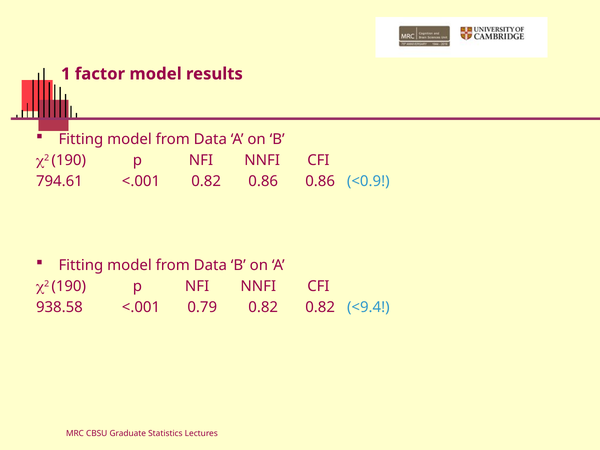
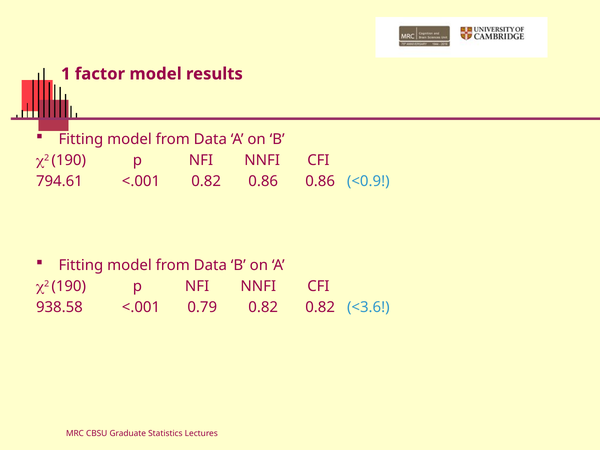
<9.4: <9.4 -> <3.6
